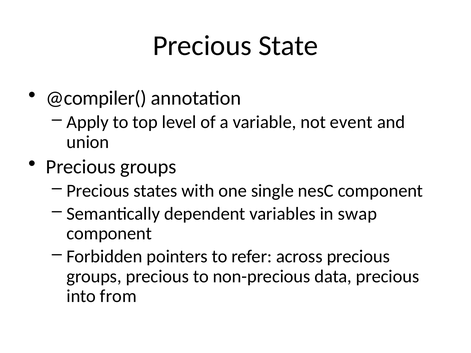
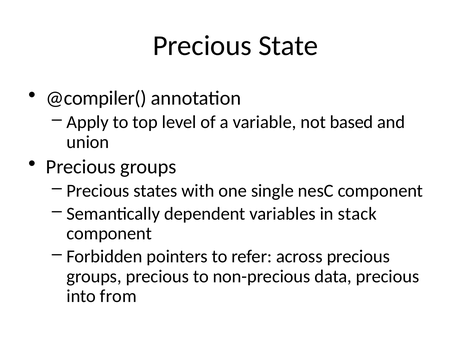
event: event -> based
swap: swap -> stack
